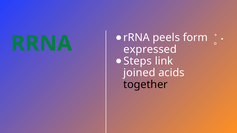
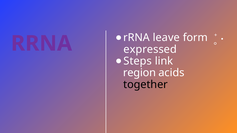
peels: peels -> leave
RRNA at (41, 44) colour: green -> purple
joined: joined -> region
